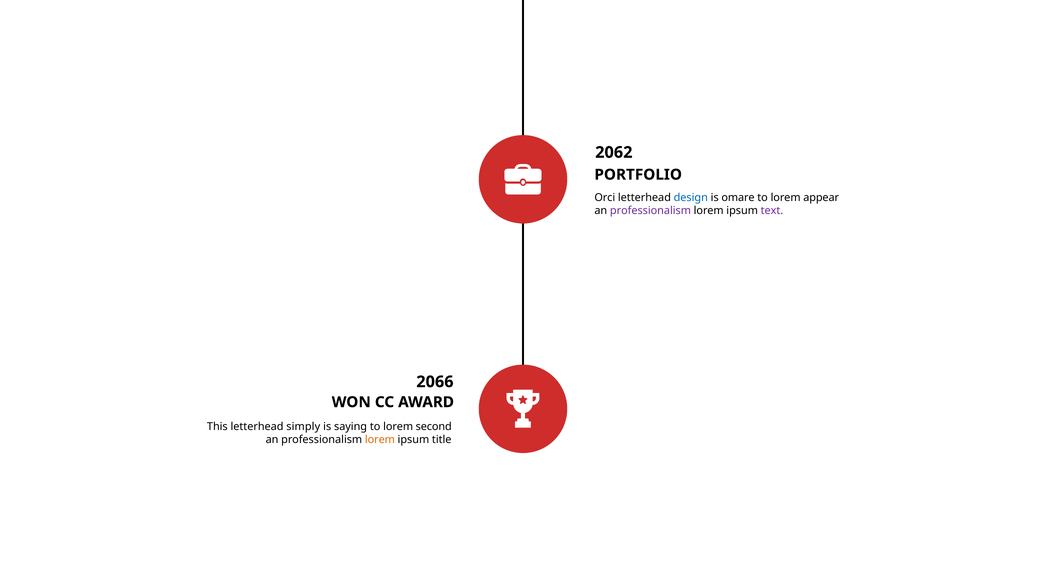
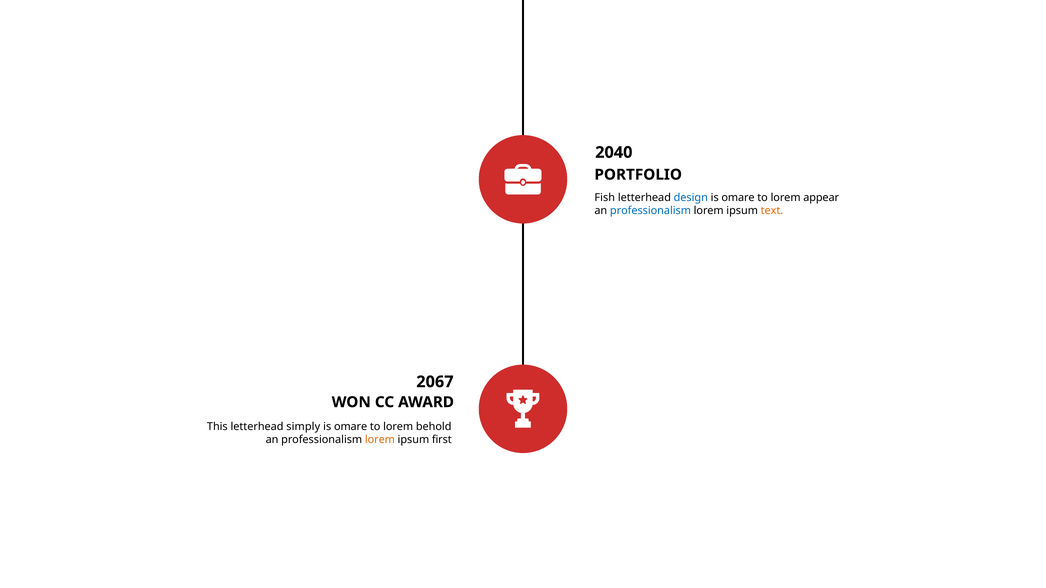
2062: 2062 -> 2040
Orci: Orci -> Fish
professionalism at (650, 211) colour: purple -> blue
text colour: purple -> orange
2066: 2066 -> 2067
saying at (351, 427): saying -> omare
second: second -> behold
title: title -> first
